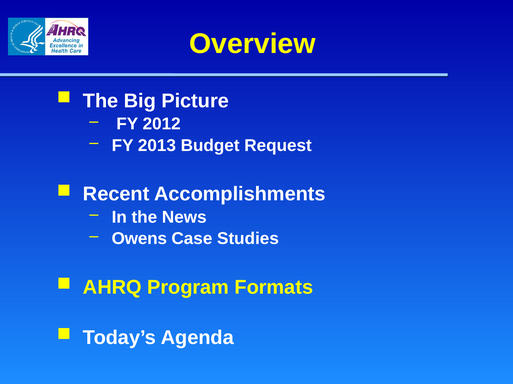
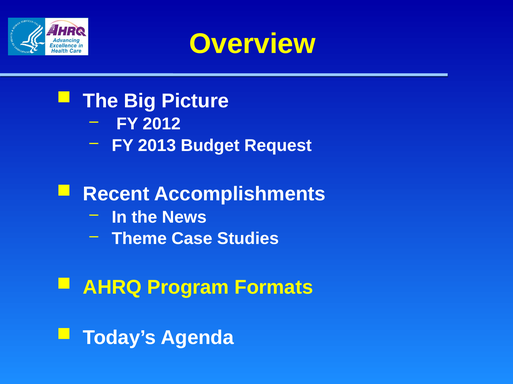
Owens: Owens -> Theme
